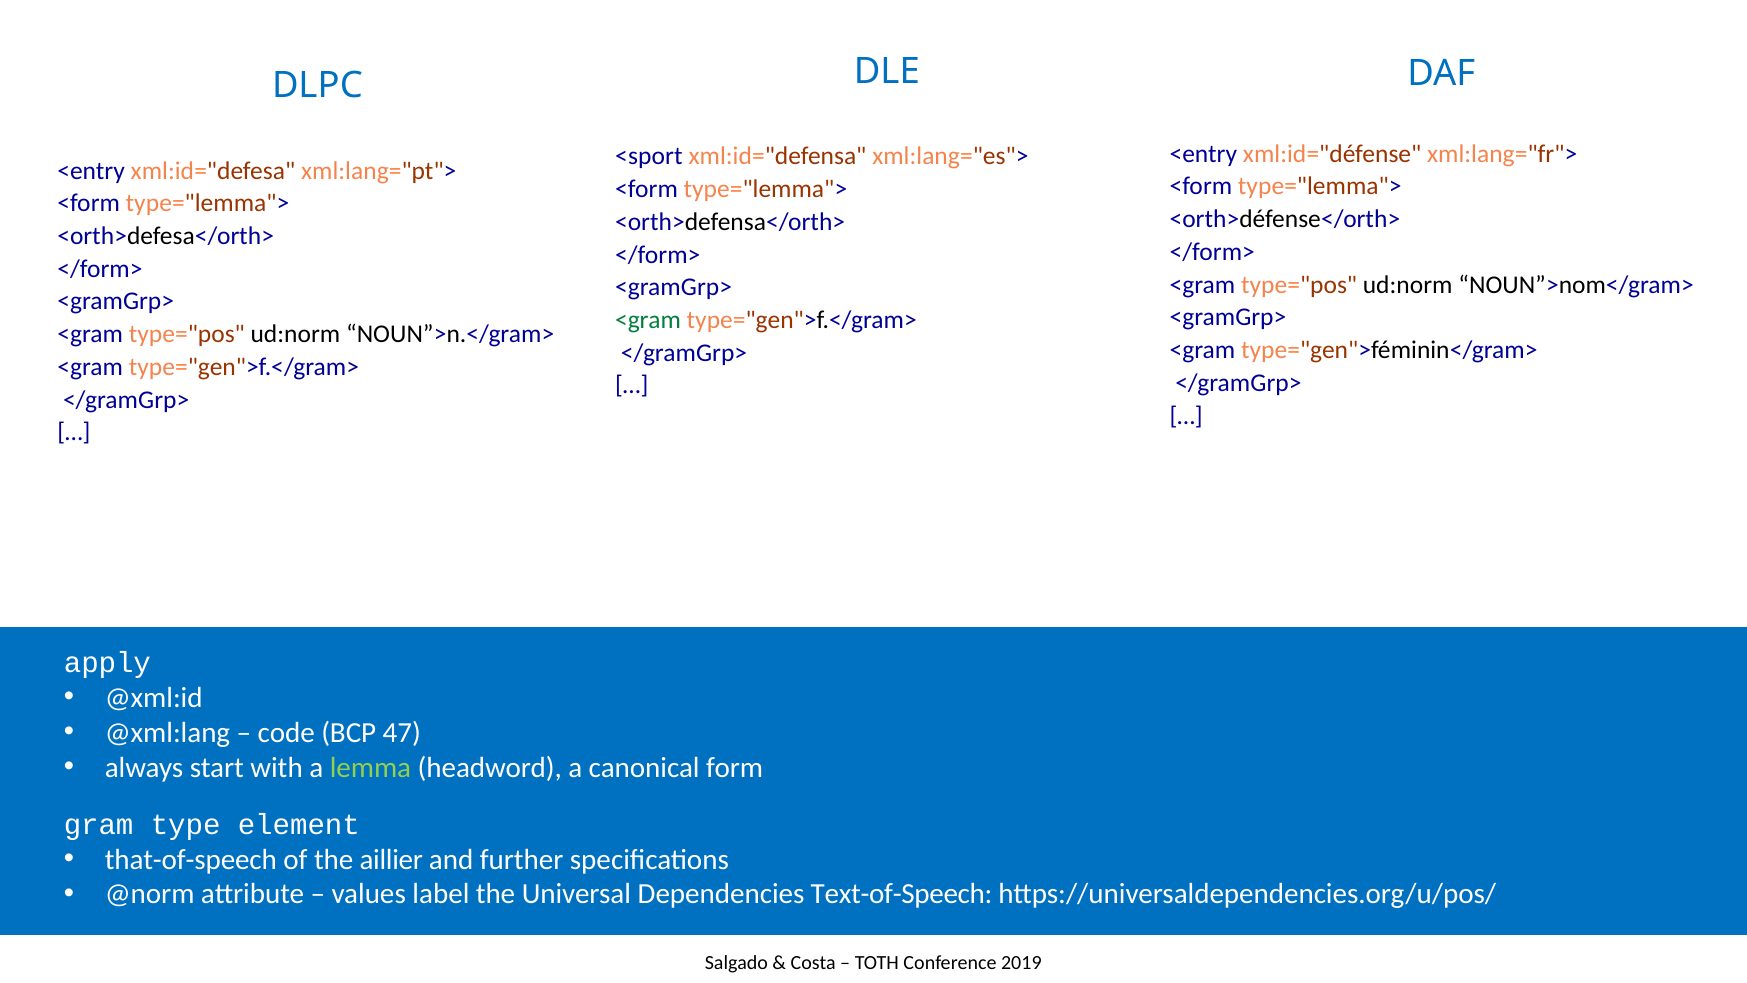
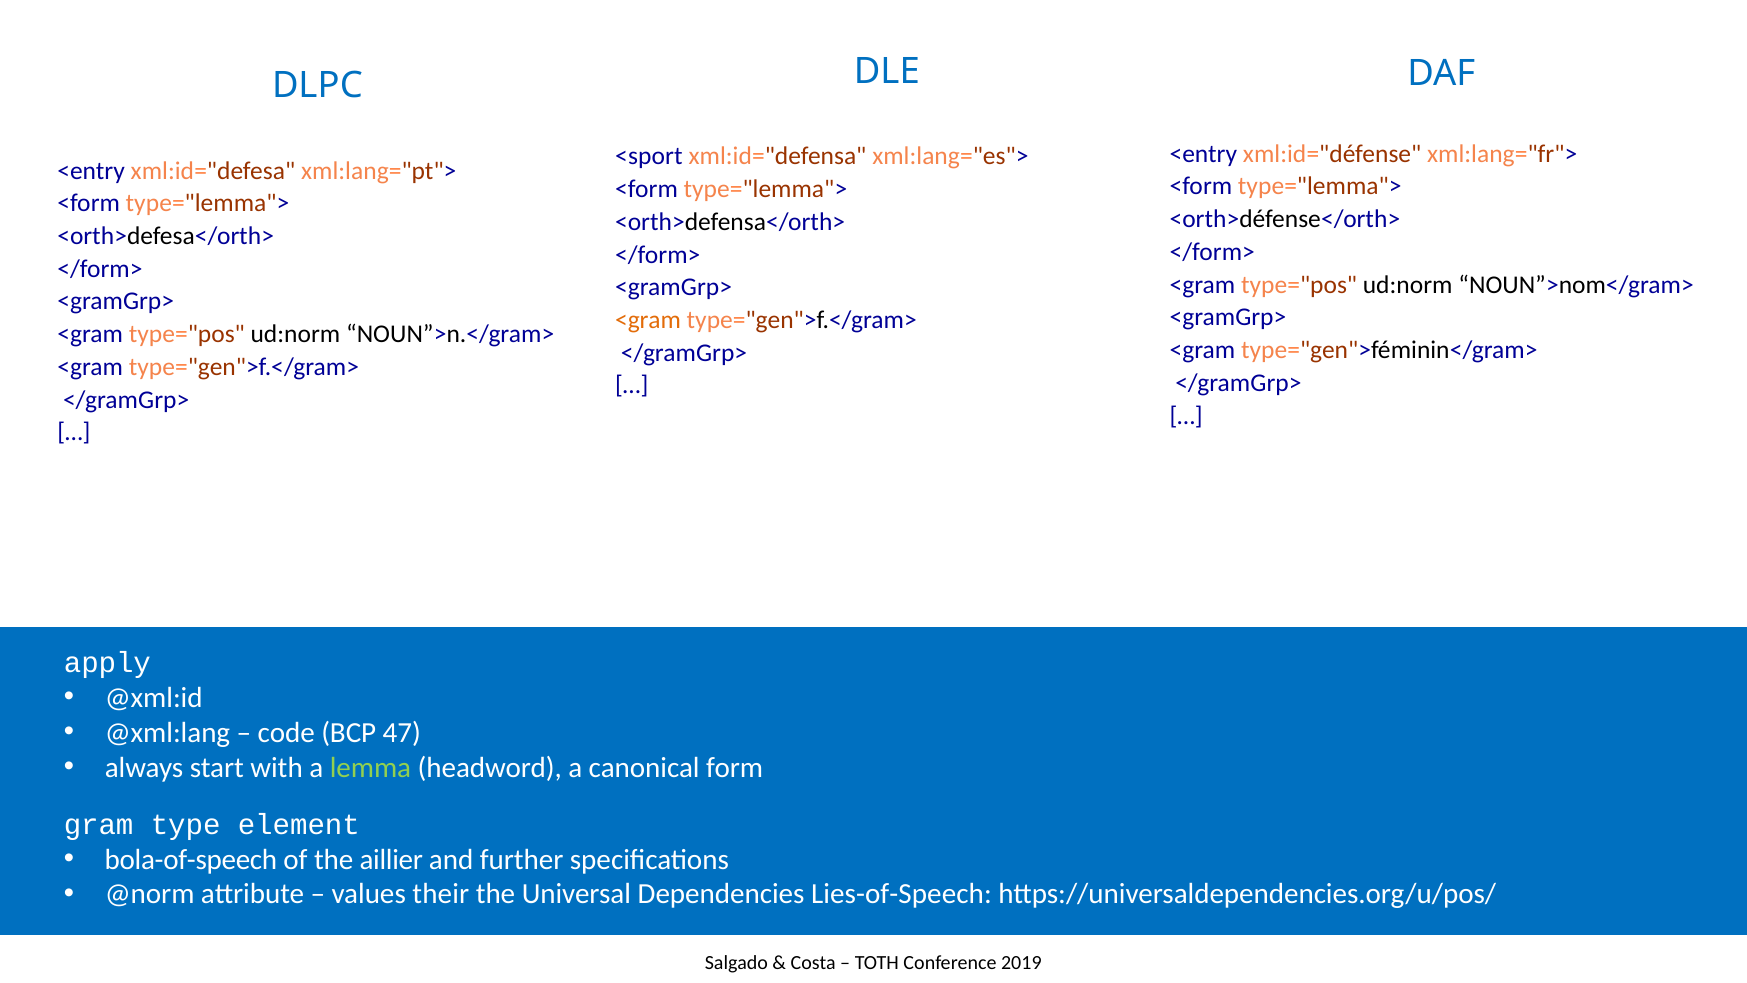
<gram at (648, 320) colour: green -> orange
that-of-speech: that-of-speech -> bola-of-speech
label: label -> their
Text-of-Speech: Text-of-Speech -> Lies-of-Speech
